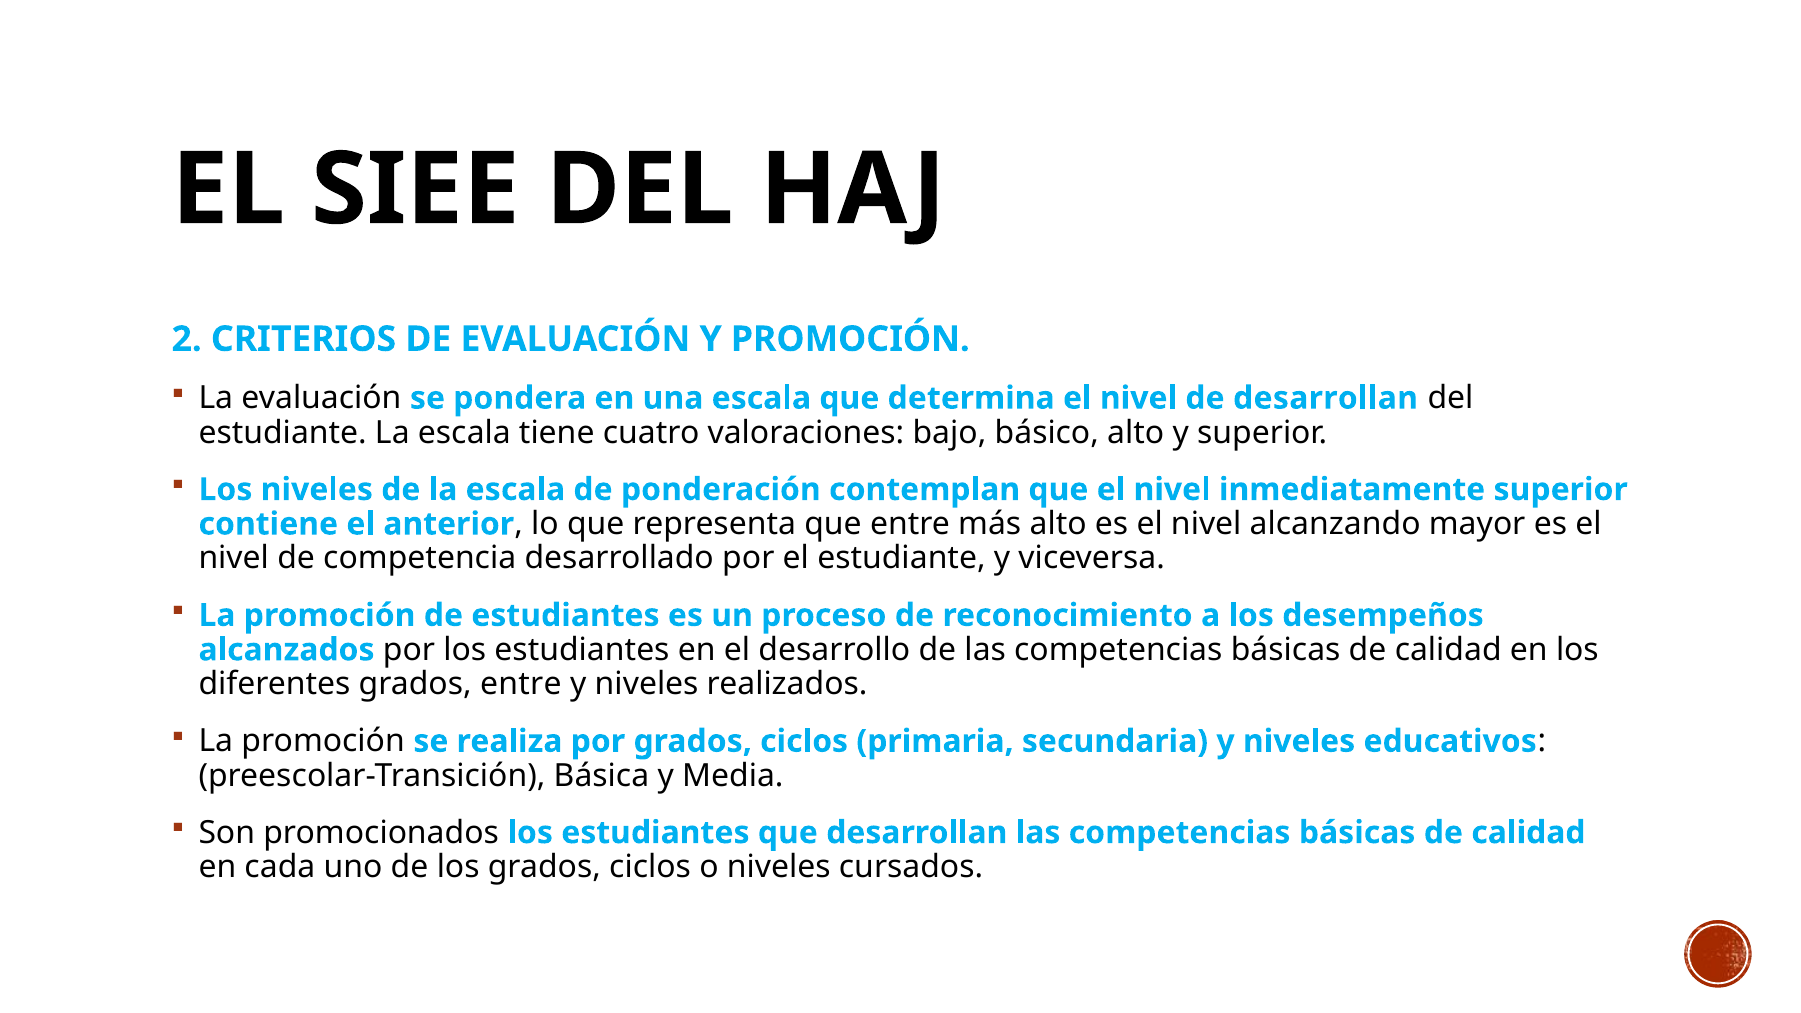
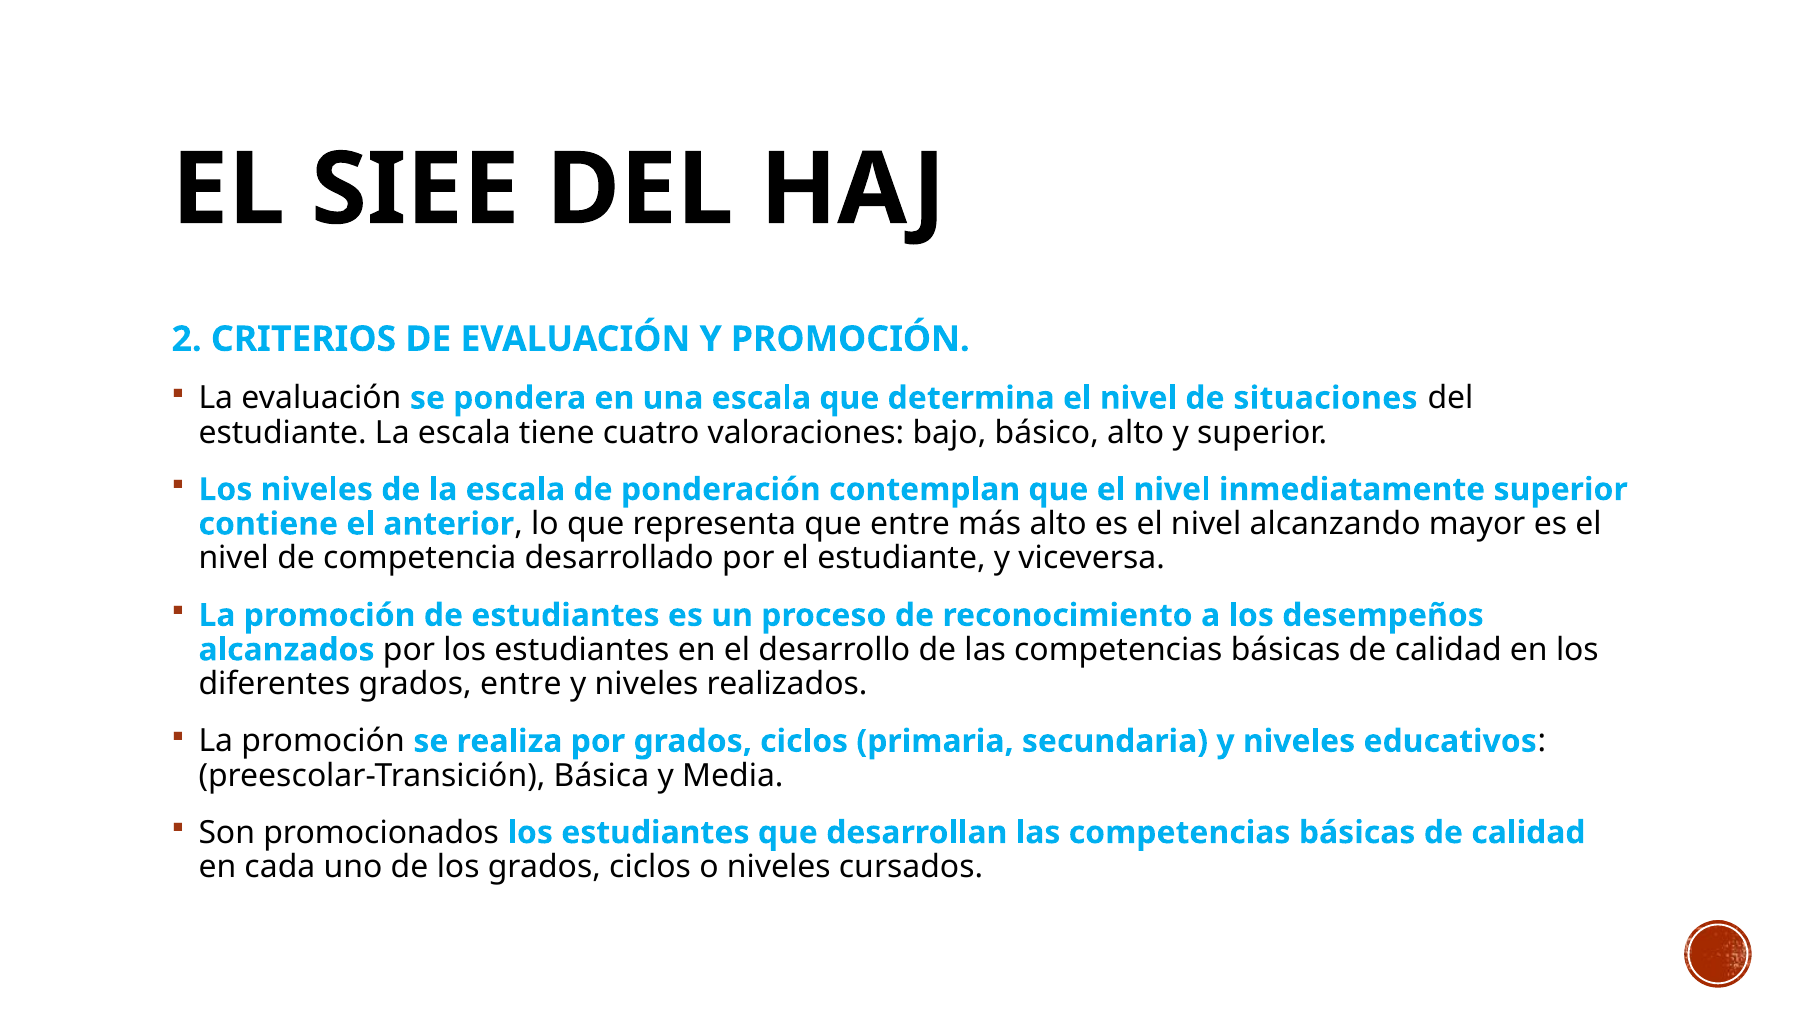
de desarrollan: desarrollan -> situaciones
